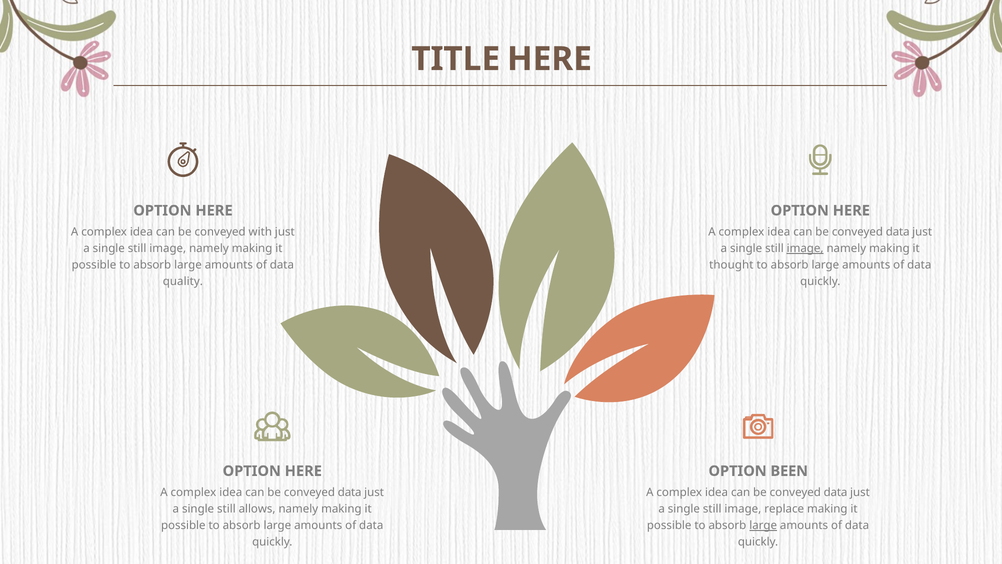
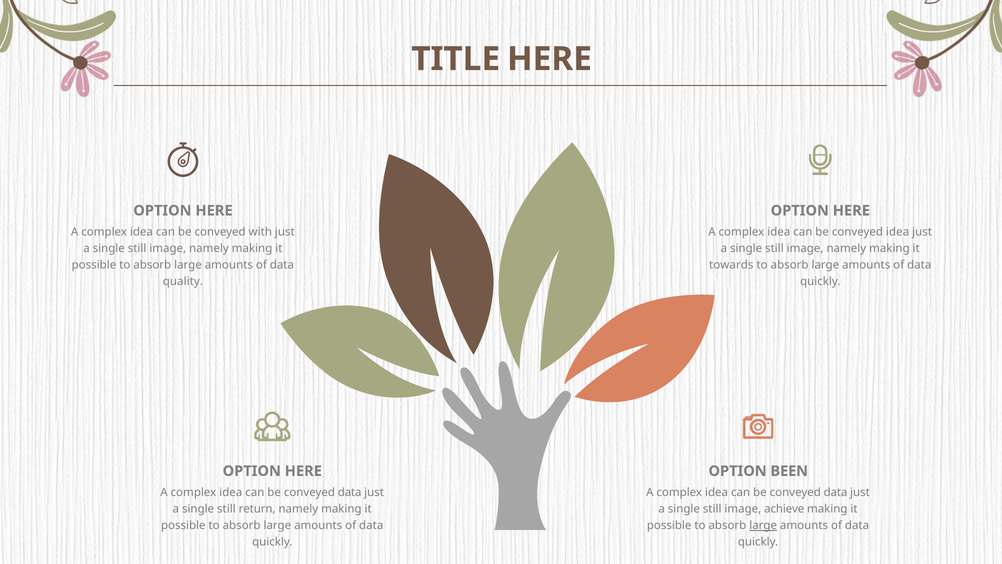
data at (898, 232): data -> idea
image at (805, 248) underline: present -> none
thought: thought -> towards
allows: allows -> return
replace: replace -> achieve
